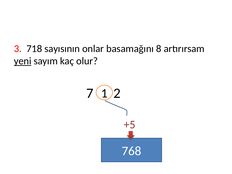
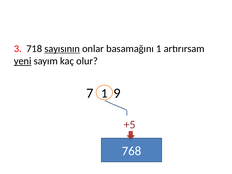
sayısının underline: none -> present
basamağını 8: 8 -> 1
2: 2 -> 9
